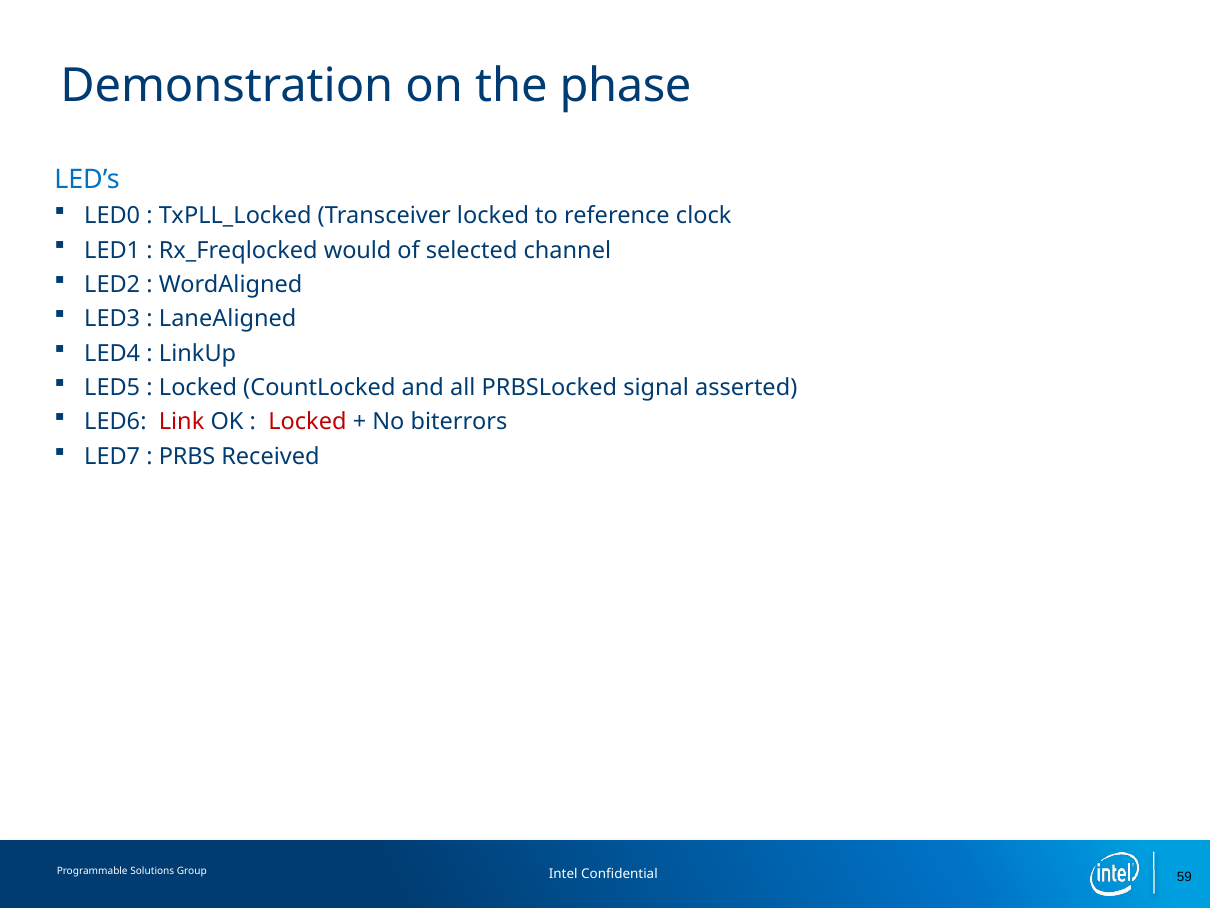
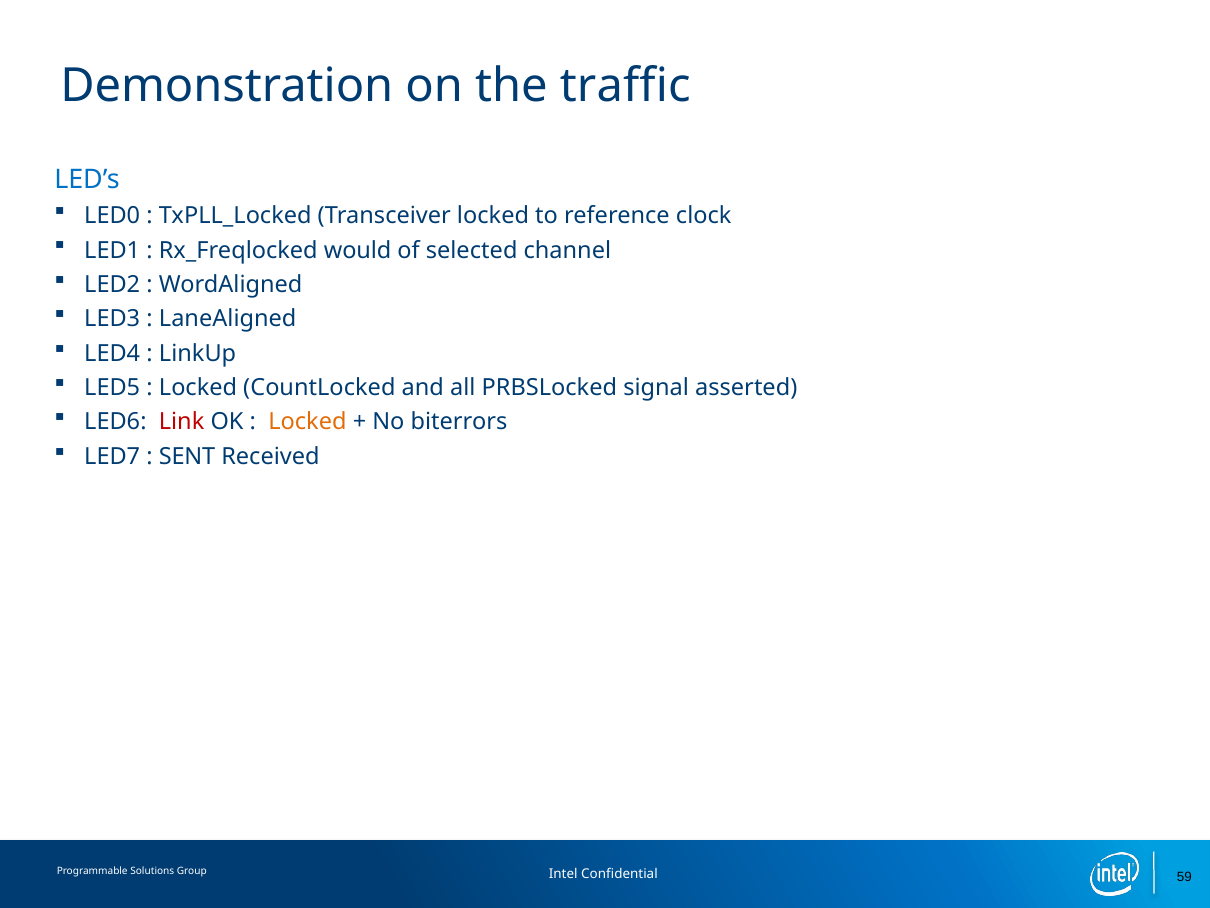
phase: phase -> traffic
Locked at (307, 422) colour: red -> orange
PRBS: PRBS -> SENT
